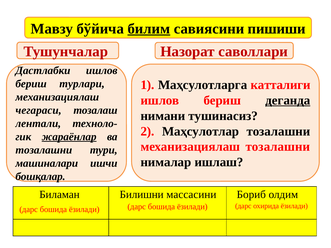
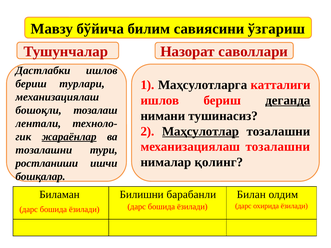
билим underline: present -> none
пишиши: пишиши -> ўзгариш
чегараси: чегараси -> бошоқли
Маҳсулотлар underline: none -> present
ишлаш: ишлаш -> қолинг
машиналари: машиналари -> ростланиши
массасини: массасини -> барабанли
Бориб: Бориб -> Билан
